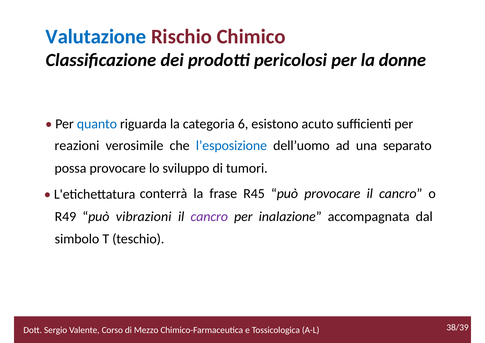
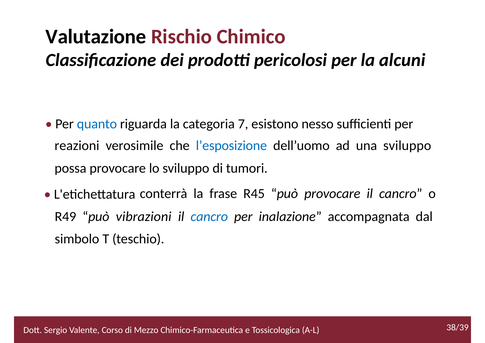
Valutazione colour: blue -> black
donne: donne -> alcuni
6: 6 -> 7
acuto: acuto -> nesso
una separato: separato -> sviluppo
cancro at (209, 217) colour: purple -> blue
